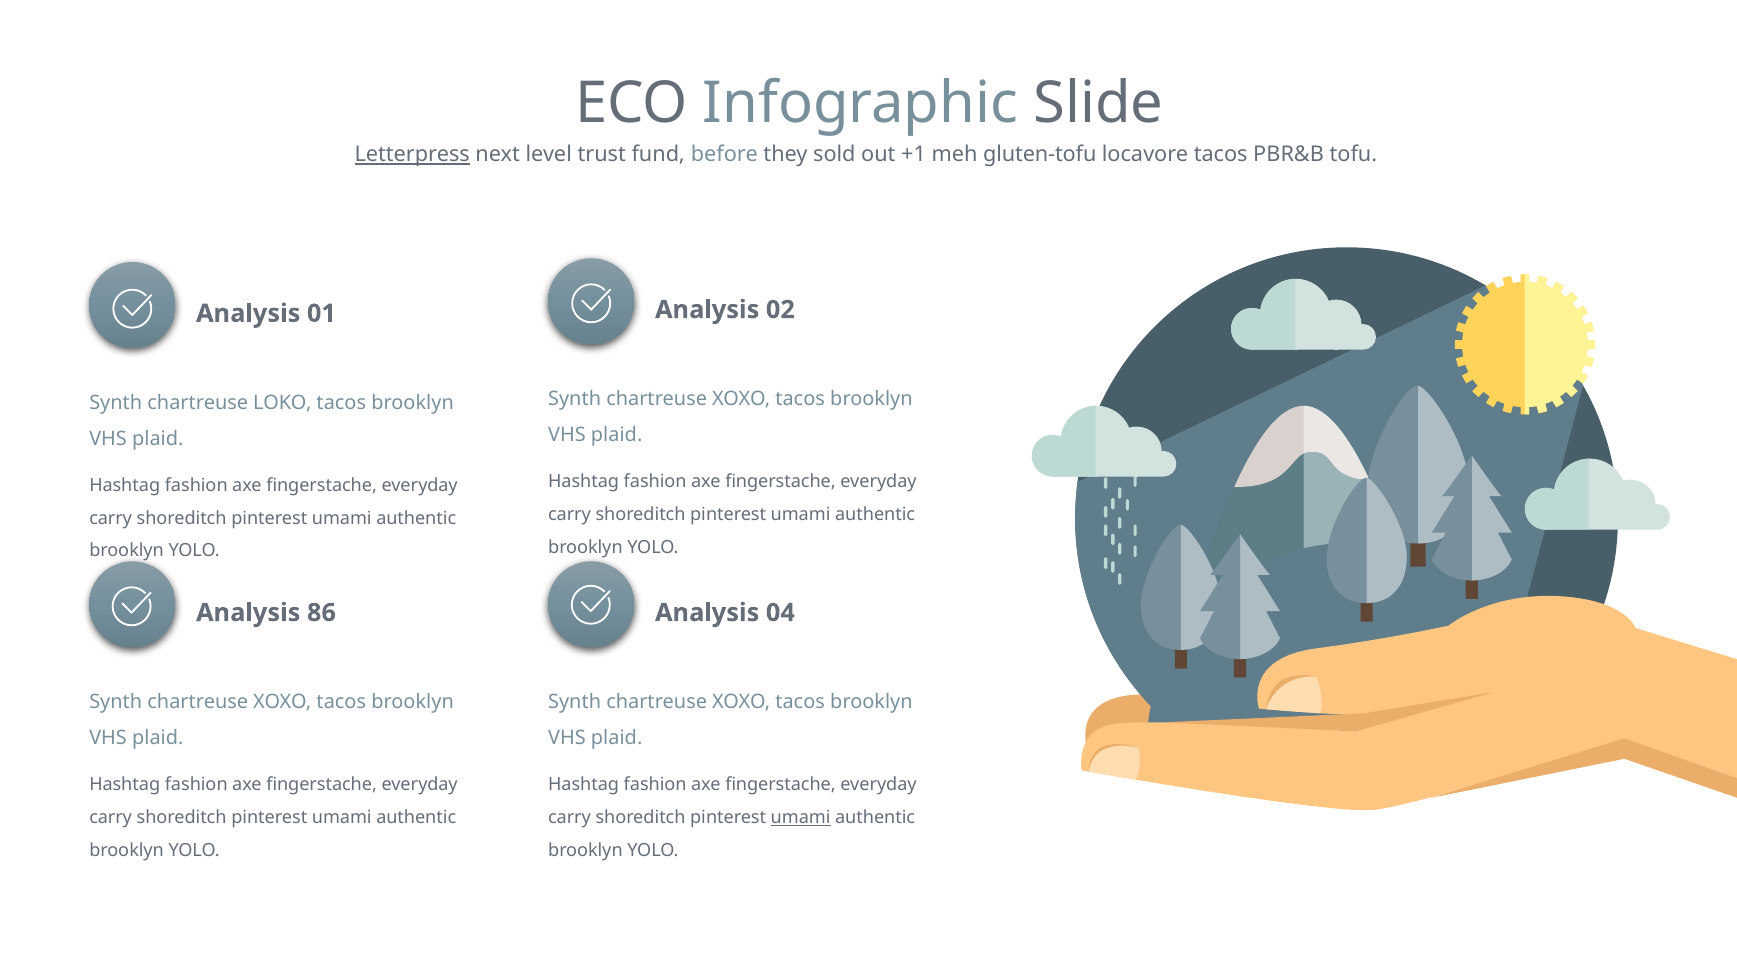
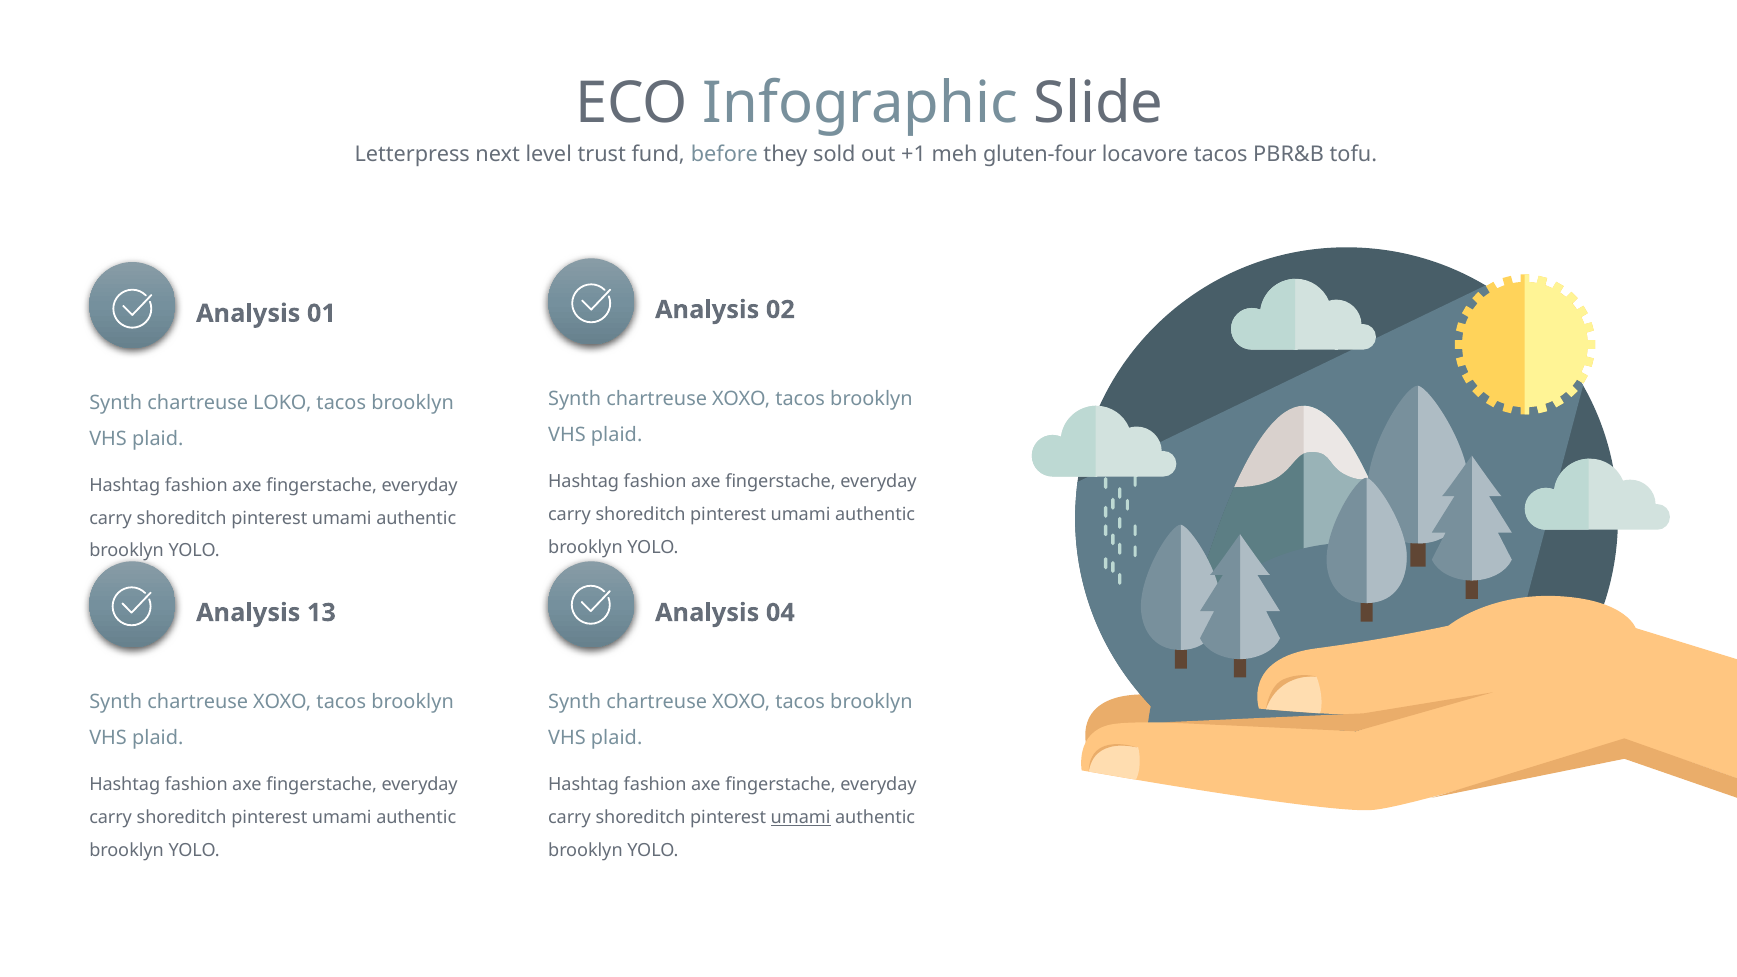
Letterpress underline: present -> none
gluten-tofu: gluten-tofu -> gluten-four
86: 86 -> 13
